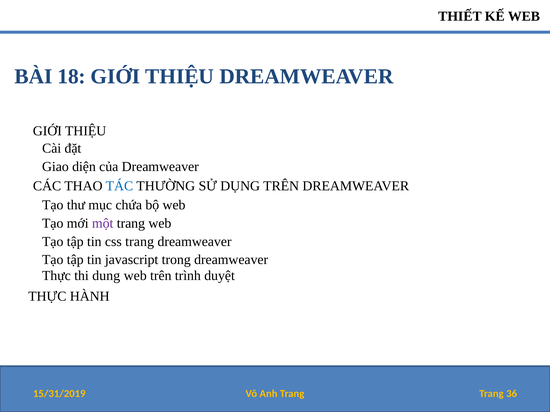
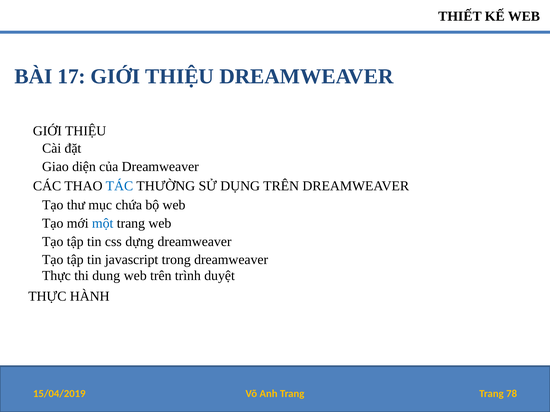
18: 18 -> 17
một colour: purple -> blue
css trang: trang -> dựng
15/31/2019: 15/31/2019 -> 15/04/2019
36: 36 -> 78
